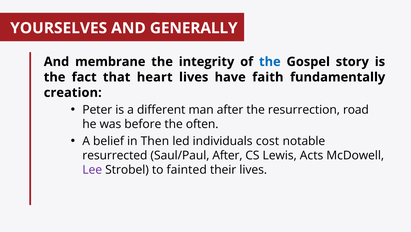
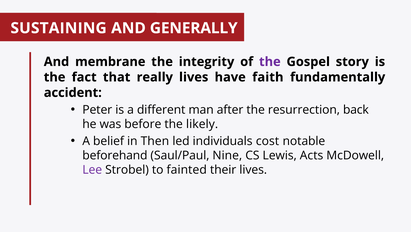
YOURSELVES: YOURSELVES -> SUSTAINING
the at (270, 62) colour: blue -> purple
heart: heart -> really
creation: creation -> accident
road: road -> back
often: often -> likely
resurrected: resurrected -> beforehand
Saul/Paul After: After -> Nine
